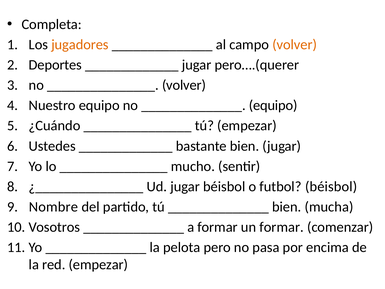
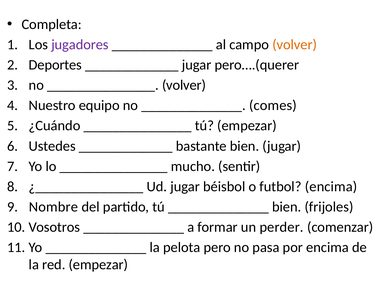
jugadores colour: orange -> purple
equipo at (273, 105): equipo -> comes
futbol béisbol: béisbol -> encima
mucha: mucha -> frijoles
un formar: formar -> perder
